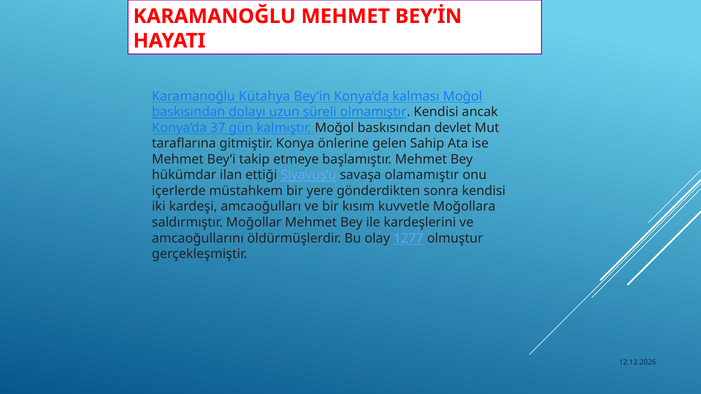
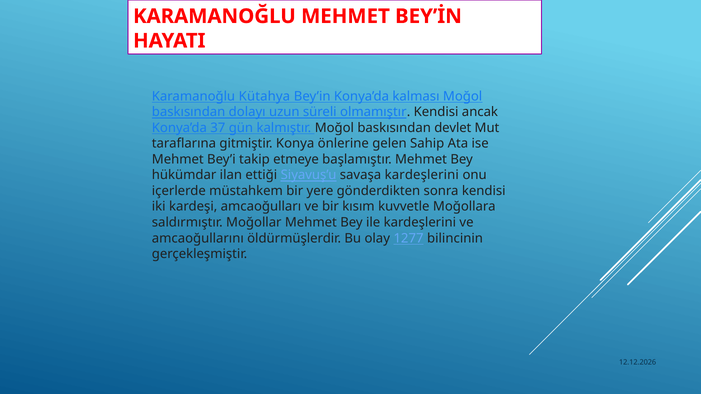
savaşa olamamıştır: olamamıştır -> kardeşlerini
olmuştur: olmuştur -> bilincinin
